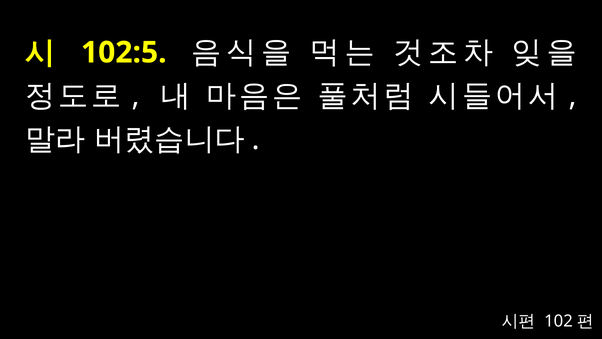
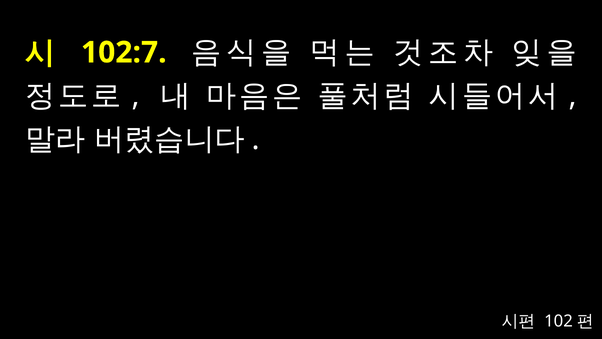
102:5: 102:5 -> 102:7
